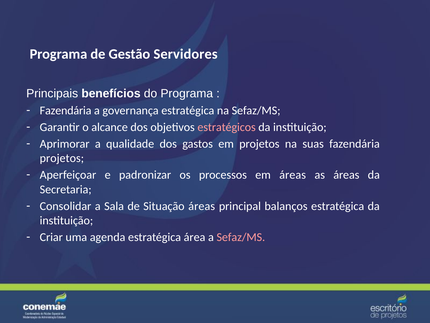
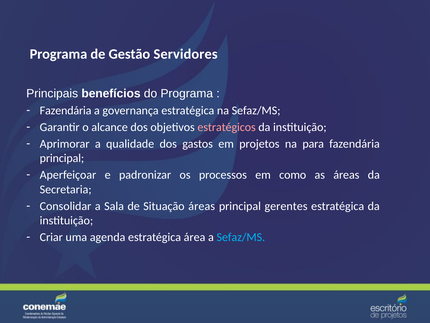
suas: suas -> para
projetos at (62, 158): projetos -> principal
em áreas: áreas -> como
balanços: balanços -> gerentes
Sefaz/MS at (241, 237) colour: pink -> light blue
